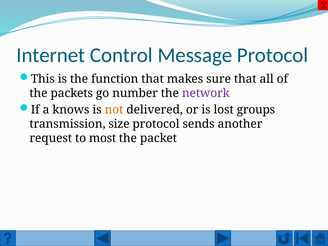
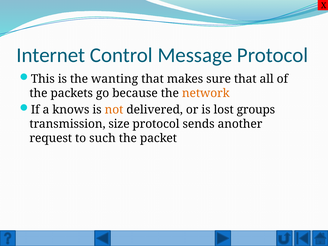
function: function -> wanting
number: number -> because
network colour: purple -> orange
most: most -> such
